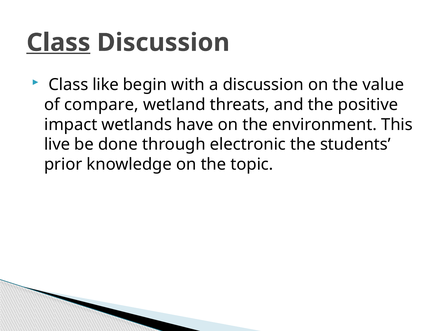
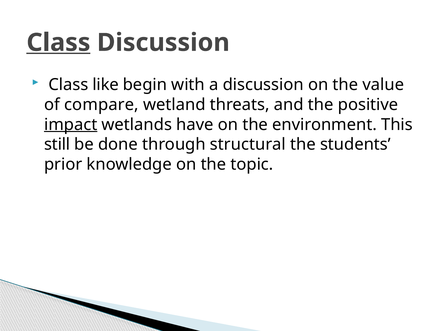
impact underline: none -> present
live: live -> still
electronic: electronic -> structural
